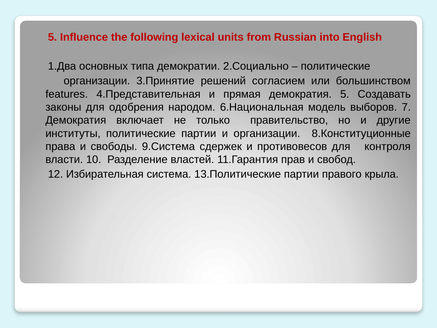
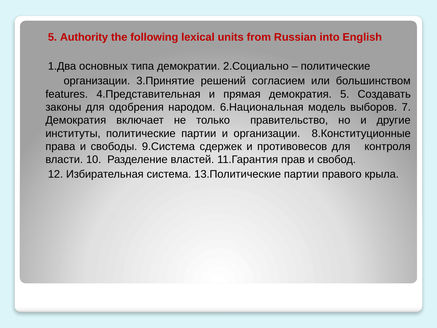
Influence: Influence -> Authority
